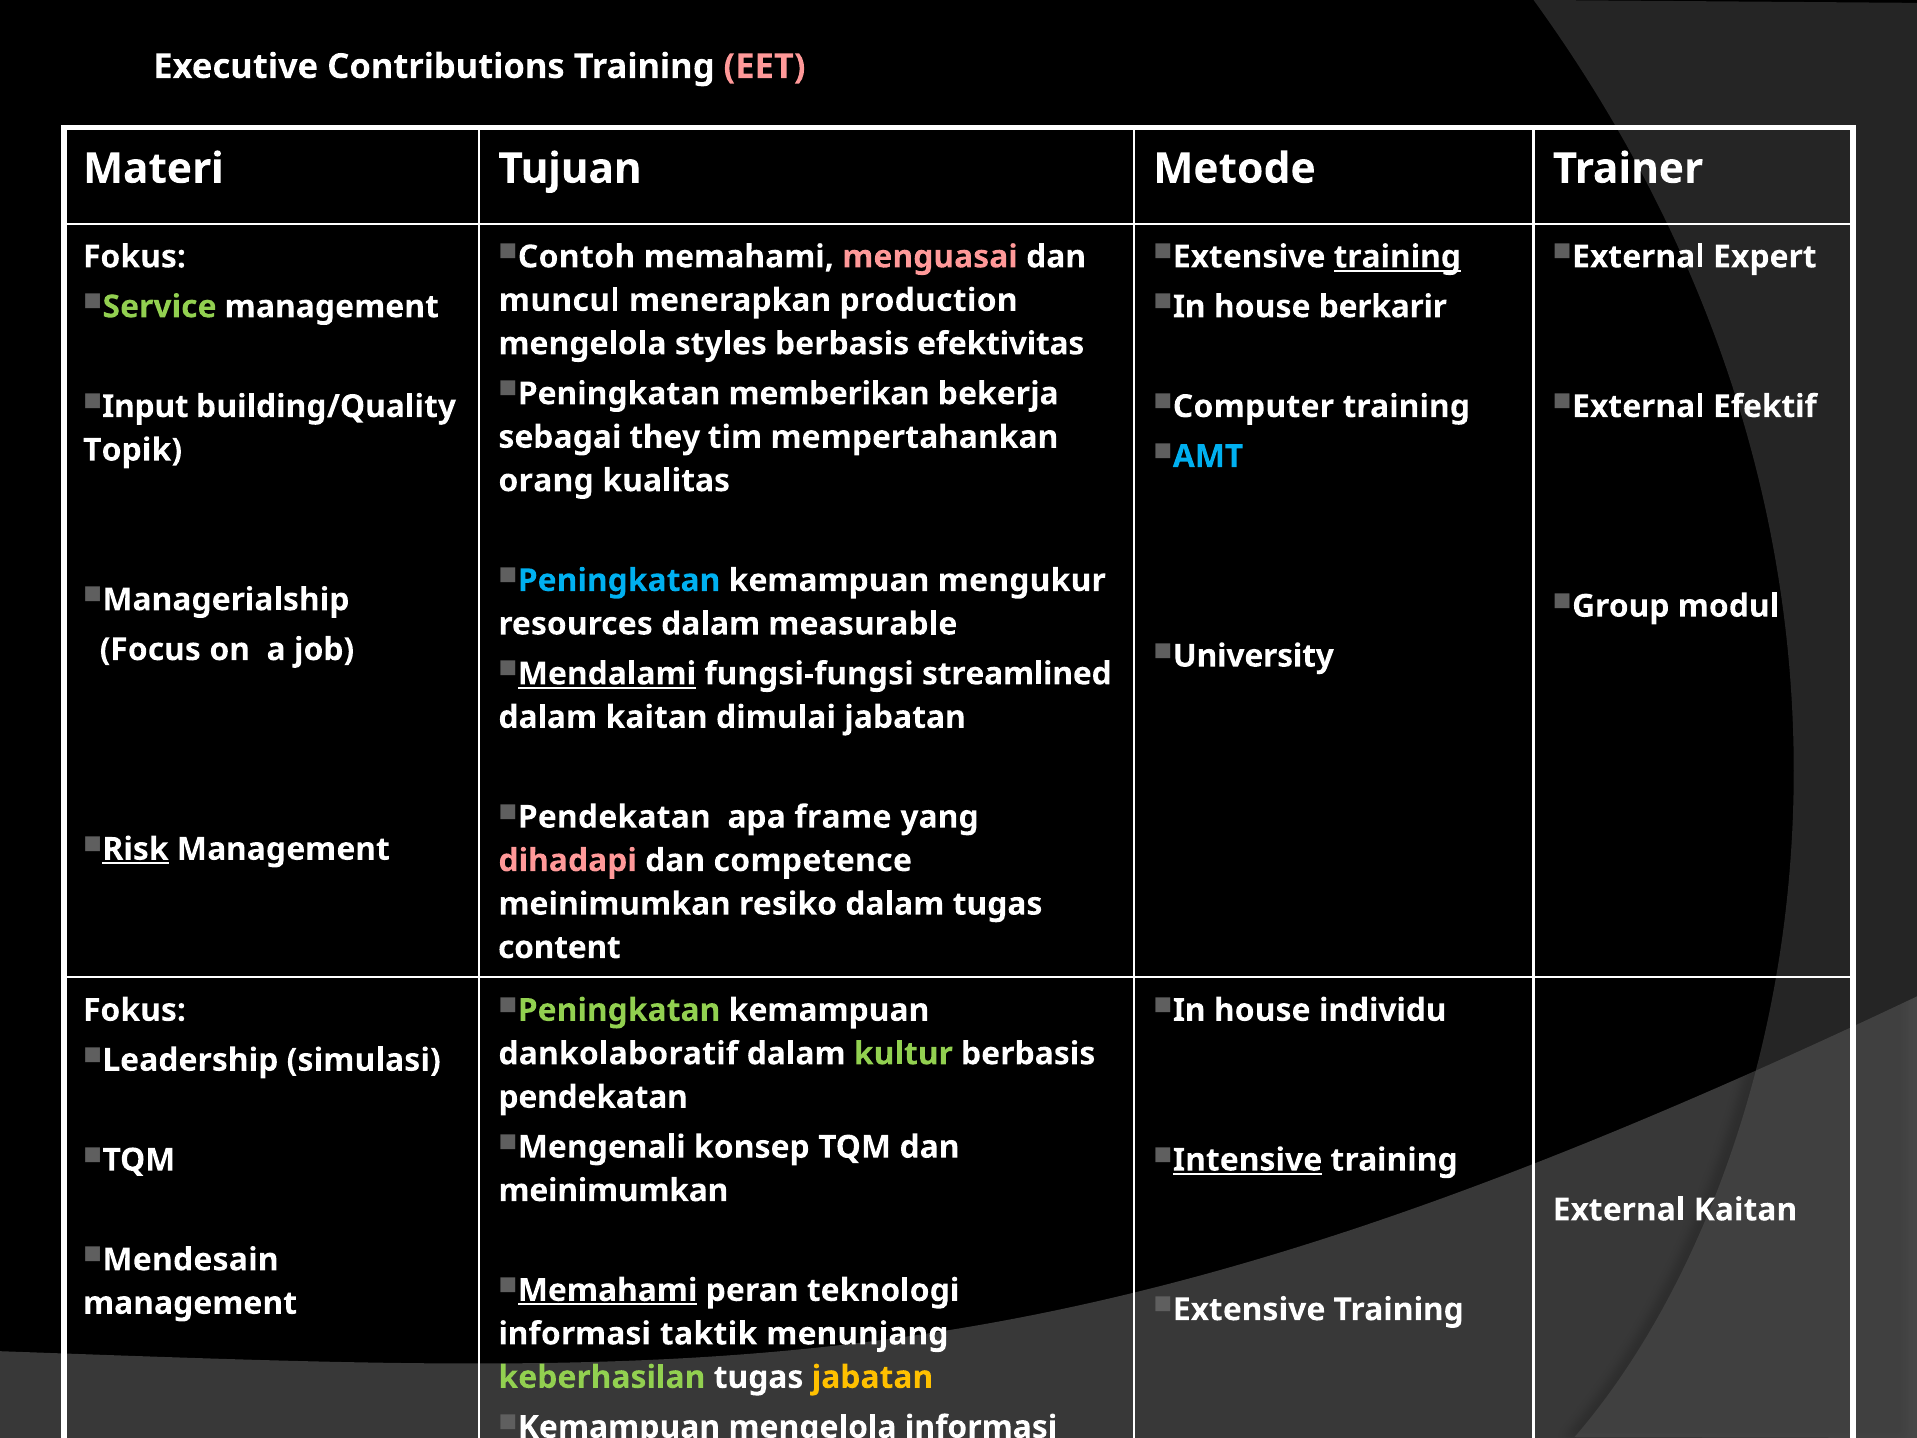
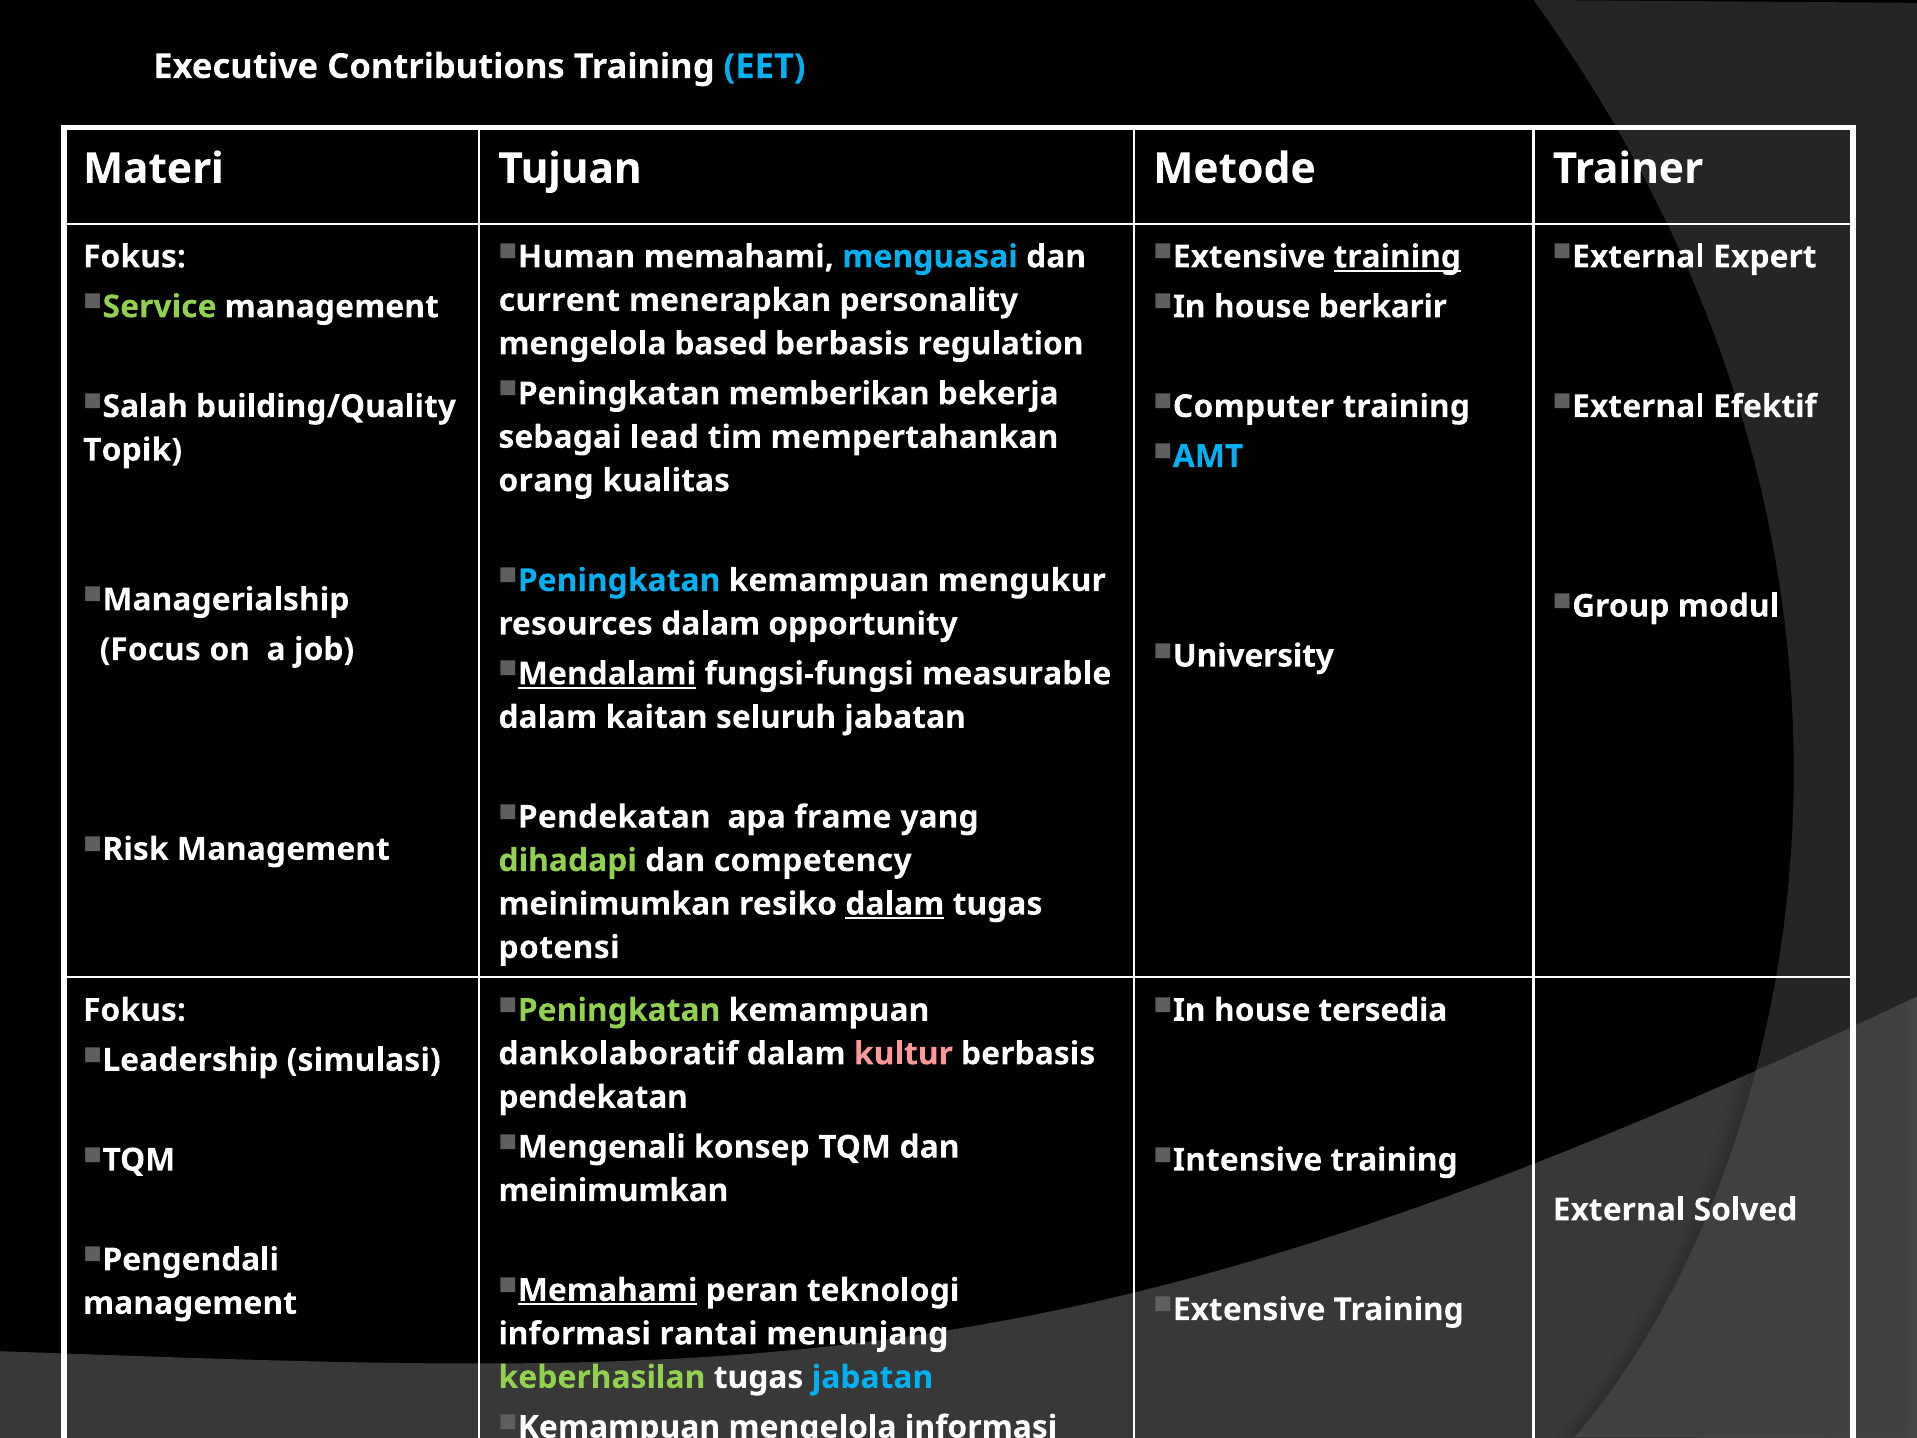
EET colour: pink -> light blue
Contoh: Contoh -> Human
menguasai colour: pink -> light blue
muncul: muncul -> current
production: production -> personality
styles: styles -> based
efektivitas: efektivitas -> regulation
Input at (145, 407): Input -> Salah
they: they -> lead
measurable: measurable -> opportunity
streamlined: streamlined -> measurable
dimulai: dimulai -> seluruh
Risk underline: present -> none
dihadapi colour: pink -> light green
competence: competence -> competency
dalam at (895, 904) underline: none -> present
content: content -> potensi
individu: individu -> tersedia
kultur colour: light green -> pink
Intensive underline: present -> none
External Kaitan: Kaitan -> Solved
Mendesain: Mendesain -> Pengendali
taktik: taktik -> rantai
jabatan at (872, 1377) colour: yellow -> light blue
